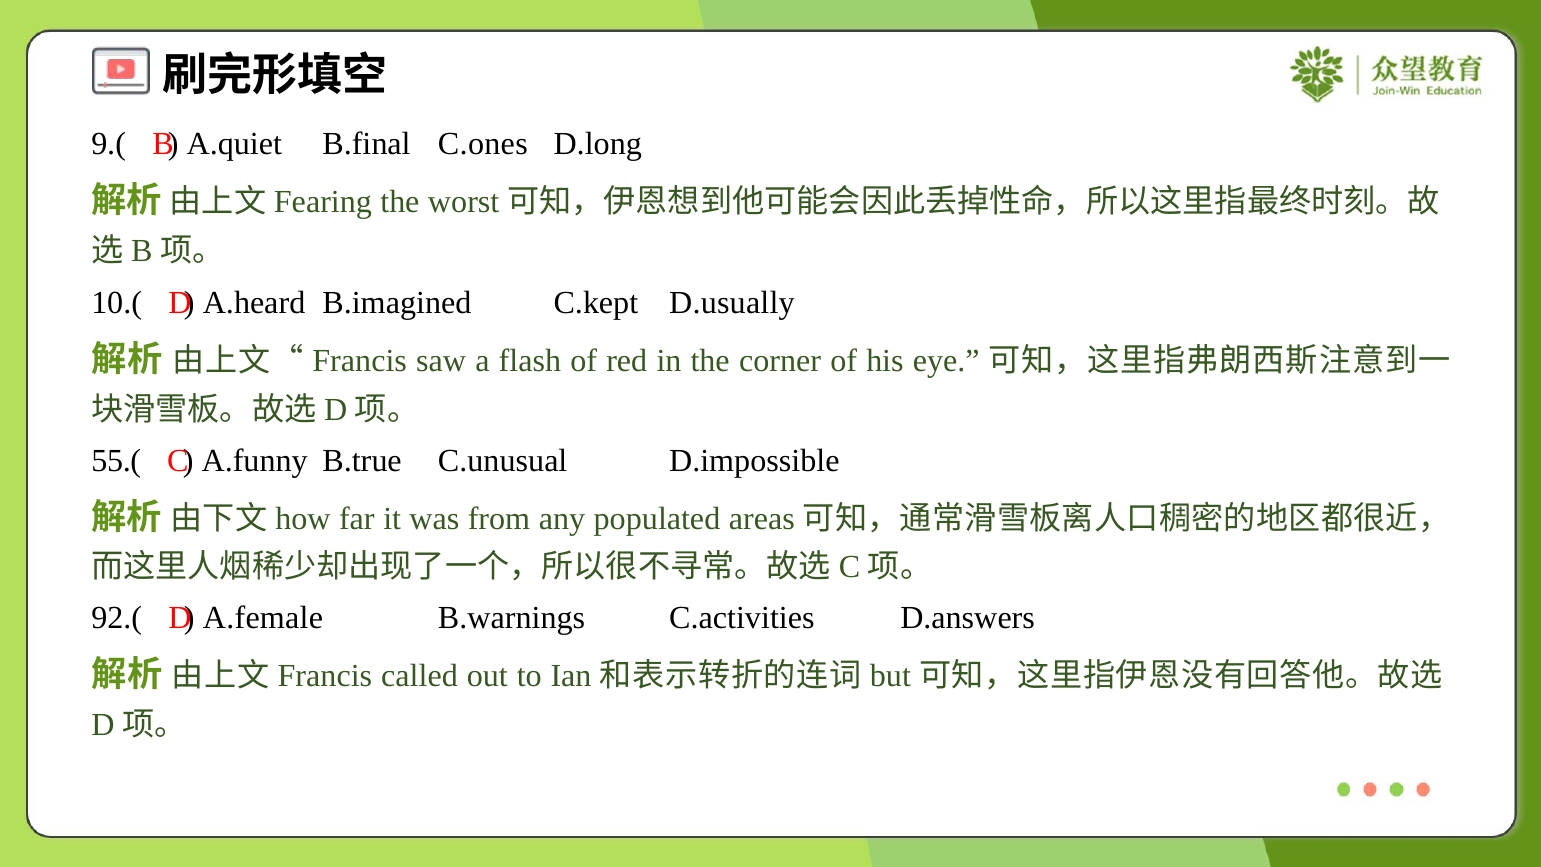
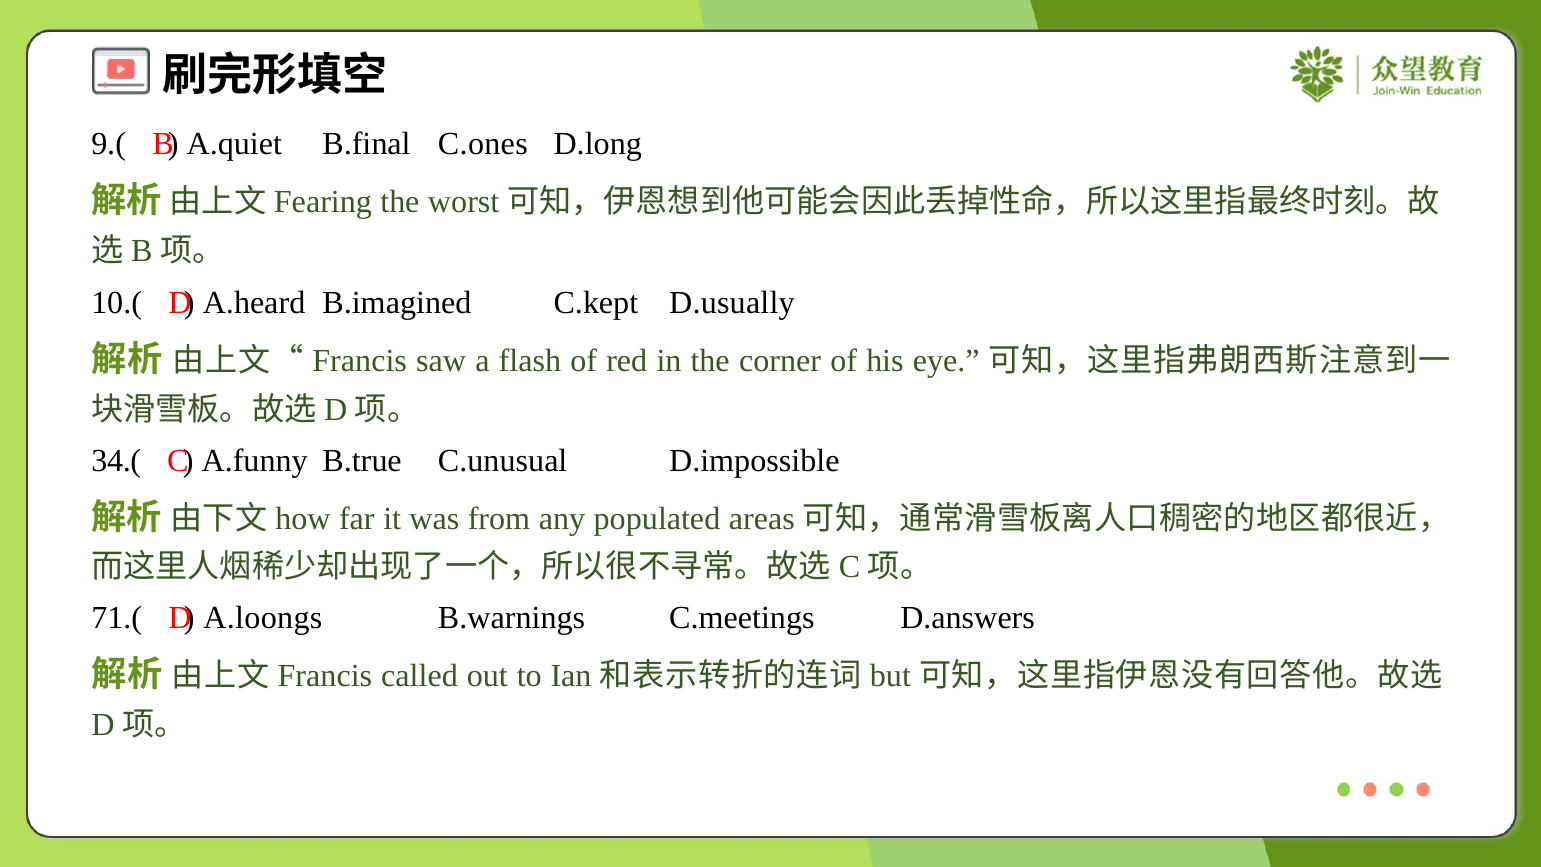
55.(: 55.( -> 34.(
92.(: 92.( -> 71.(
A.female: A.female -> A.loongs
C.activities: C.activities -> C.meetings
